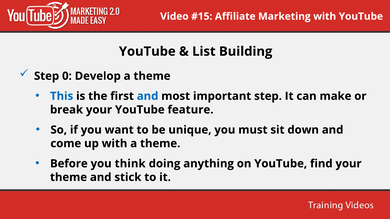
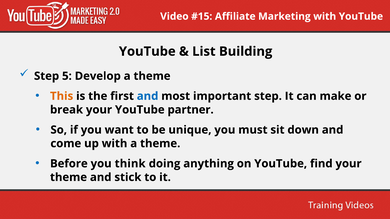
0: 0 -> 5
This colour: blue -> orange
feature: feature -> partner
